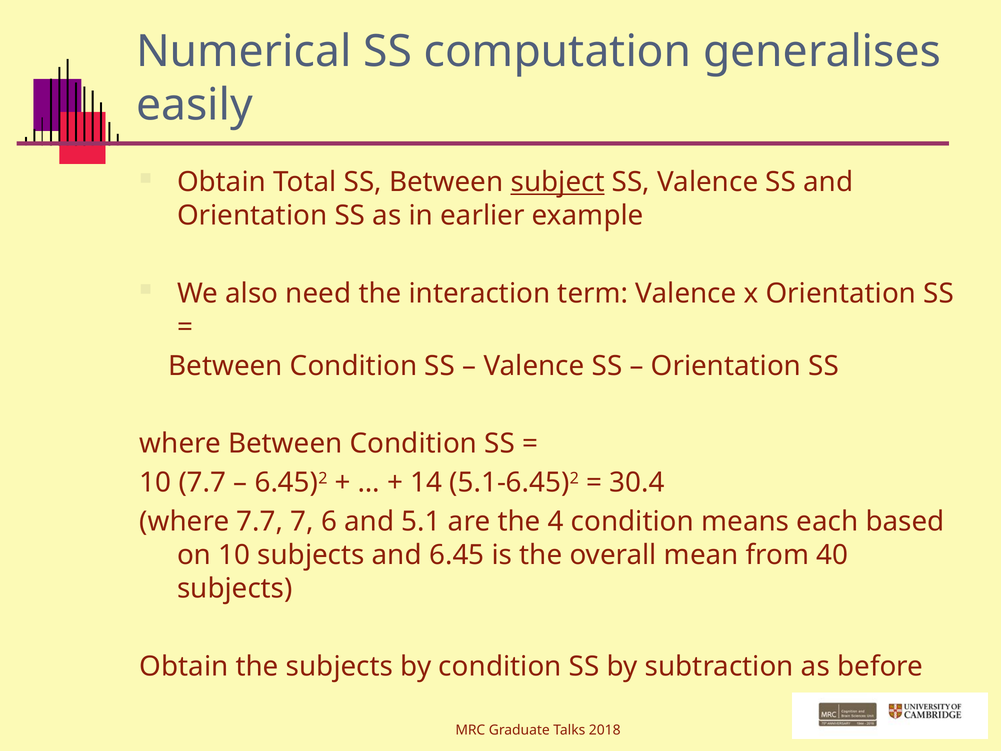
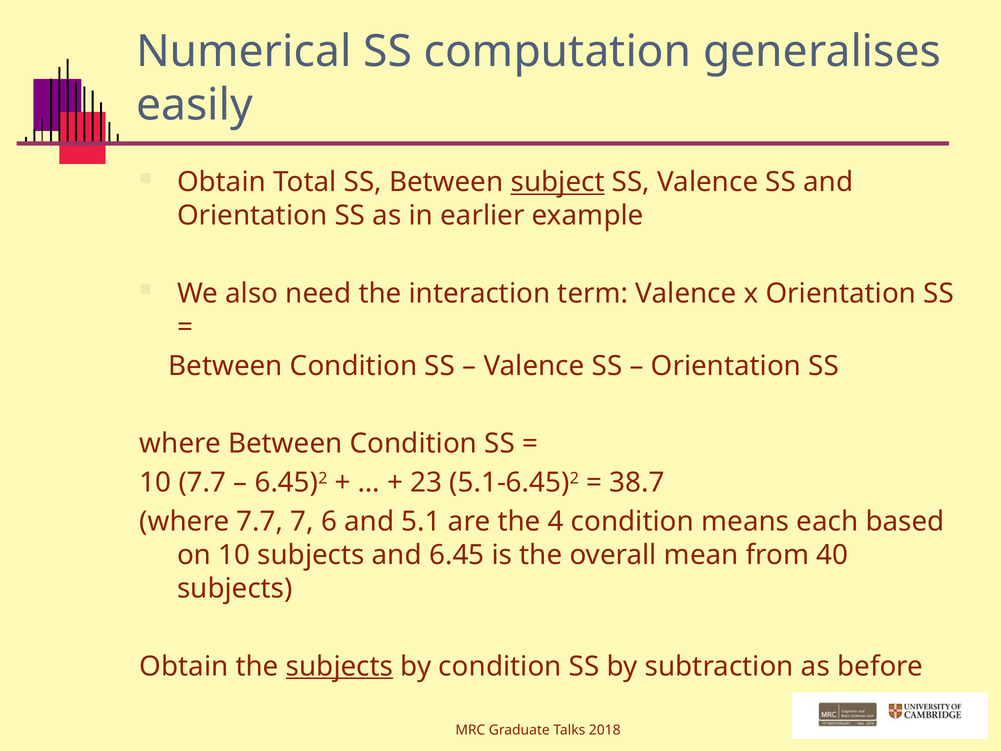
14: 14 -> 23
30.4: 30.4 -> 38.7
subjects at (340, 666) underline: none -> present
